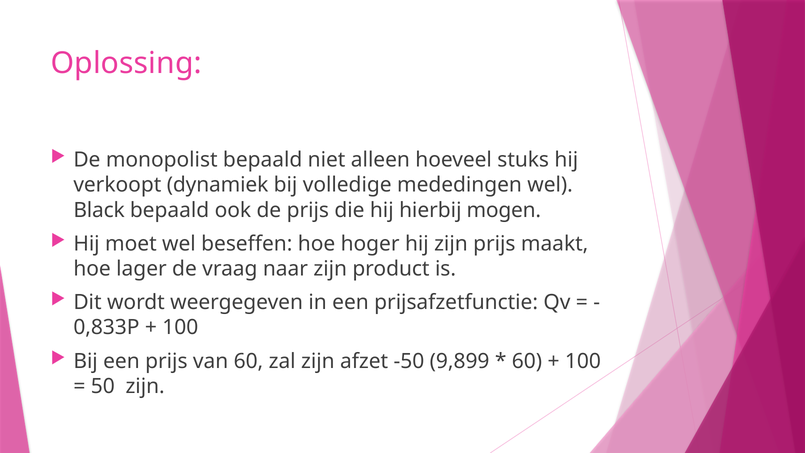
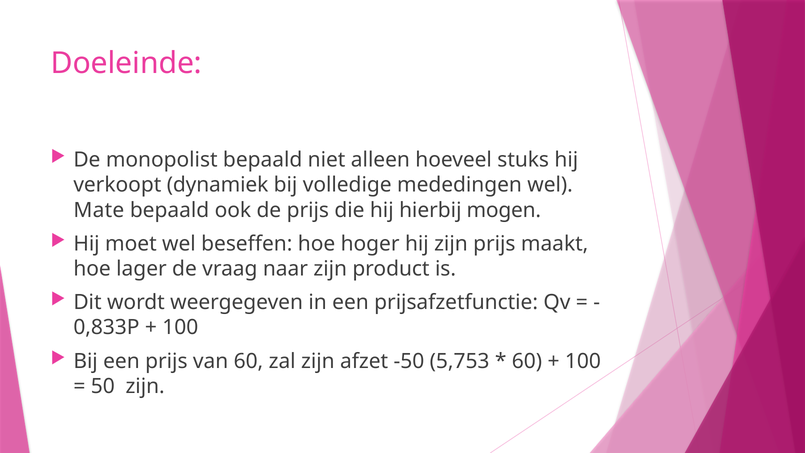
Oplossing: Oplossing -> Doeleinde
Black: Black -> Mate
9,899: 9,899 -> 5,753
